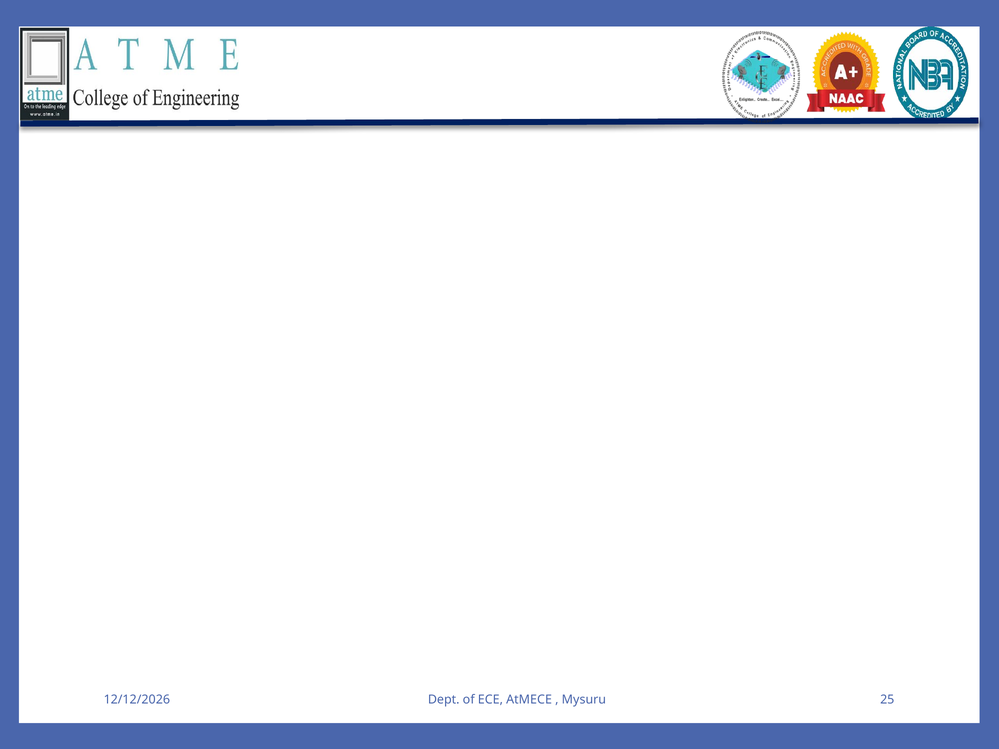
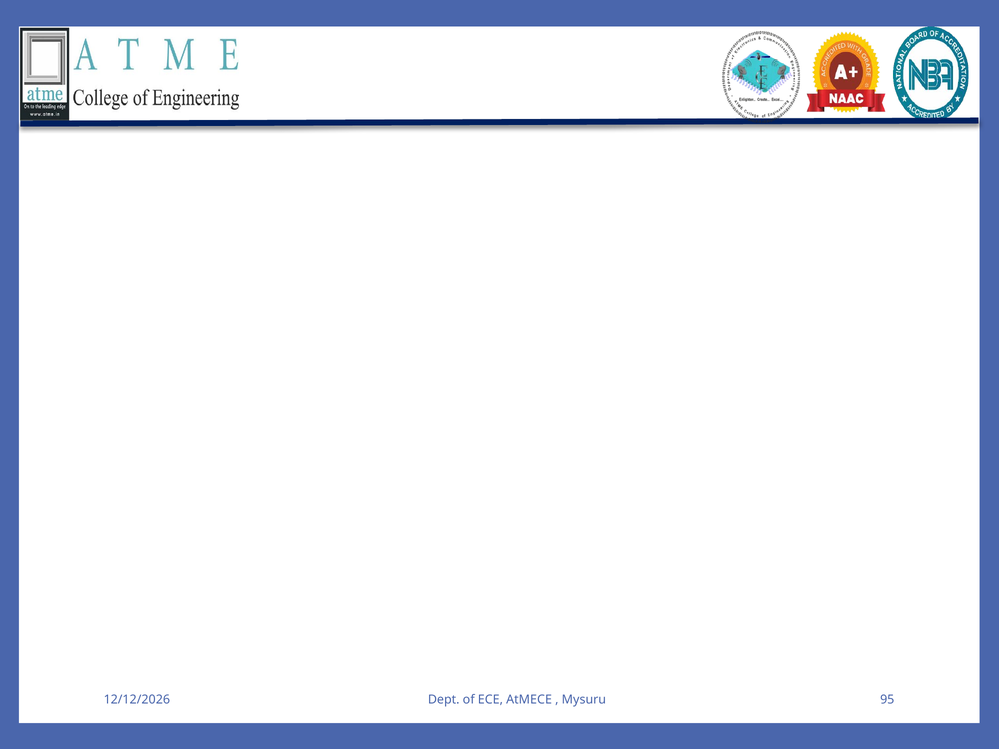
25: 25 -> 95
